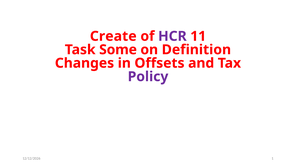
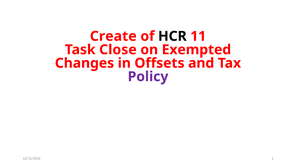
HCR colour: purple -> black
Some: Some -> Close
Definition: Definition -> Exempted
